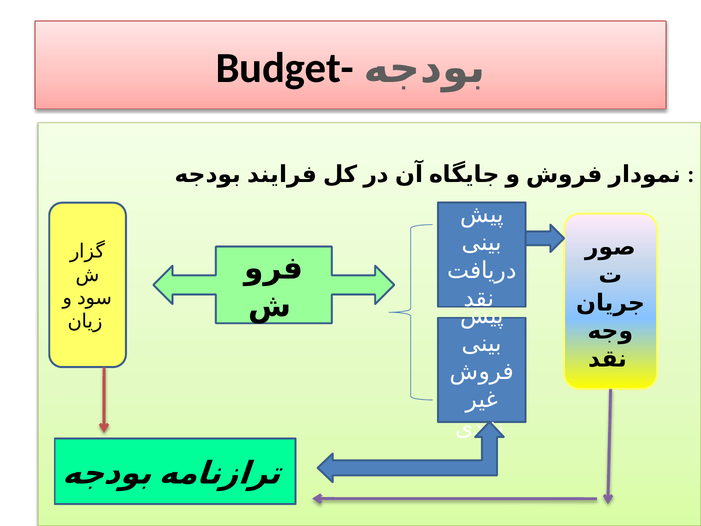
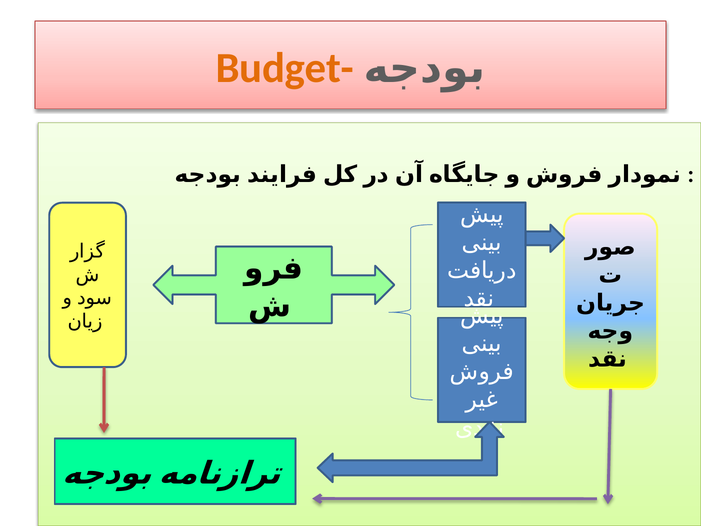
Budget- colour: black -> orange
